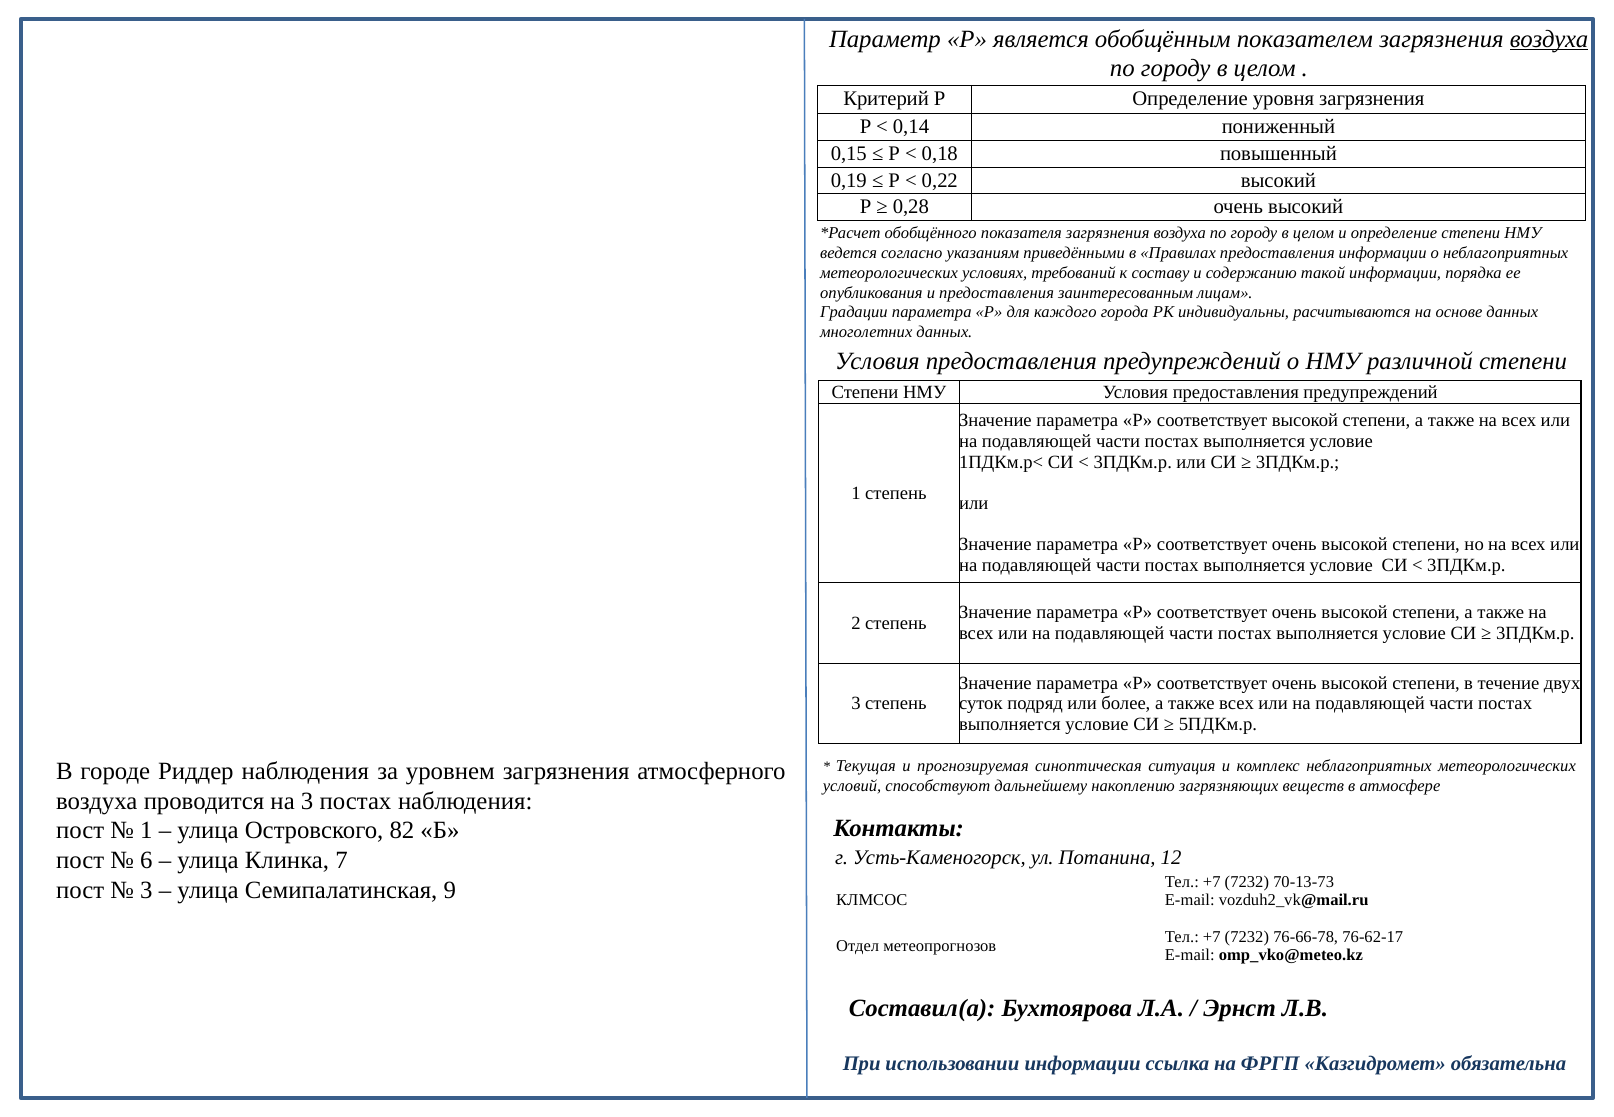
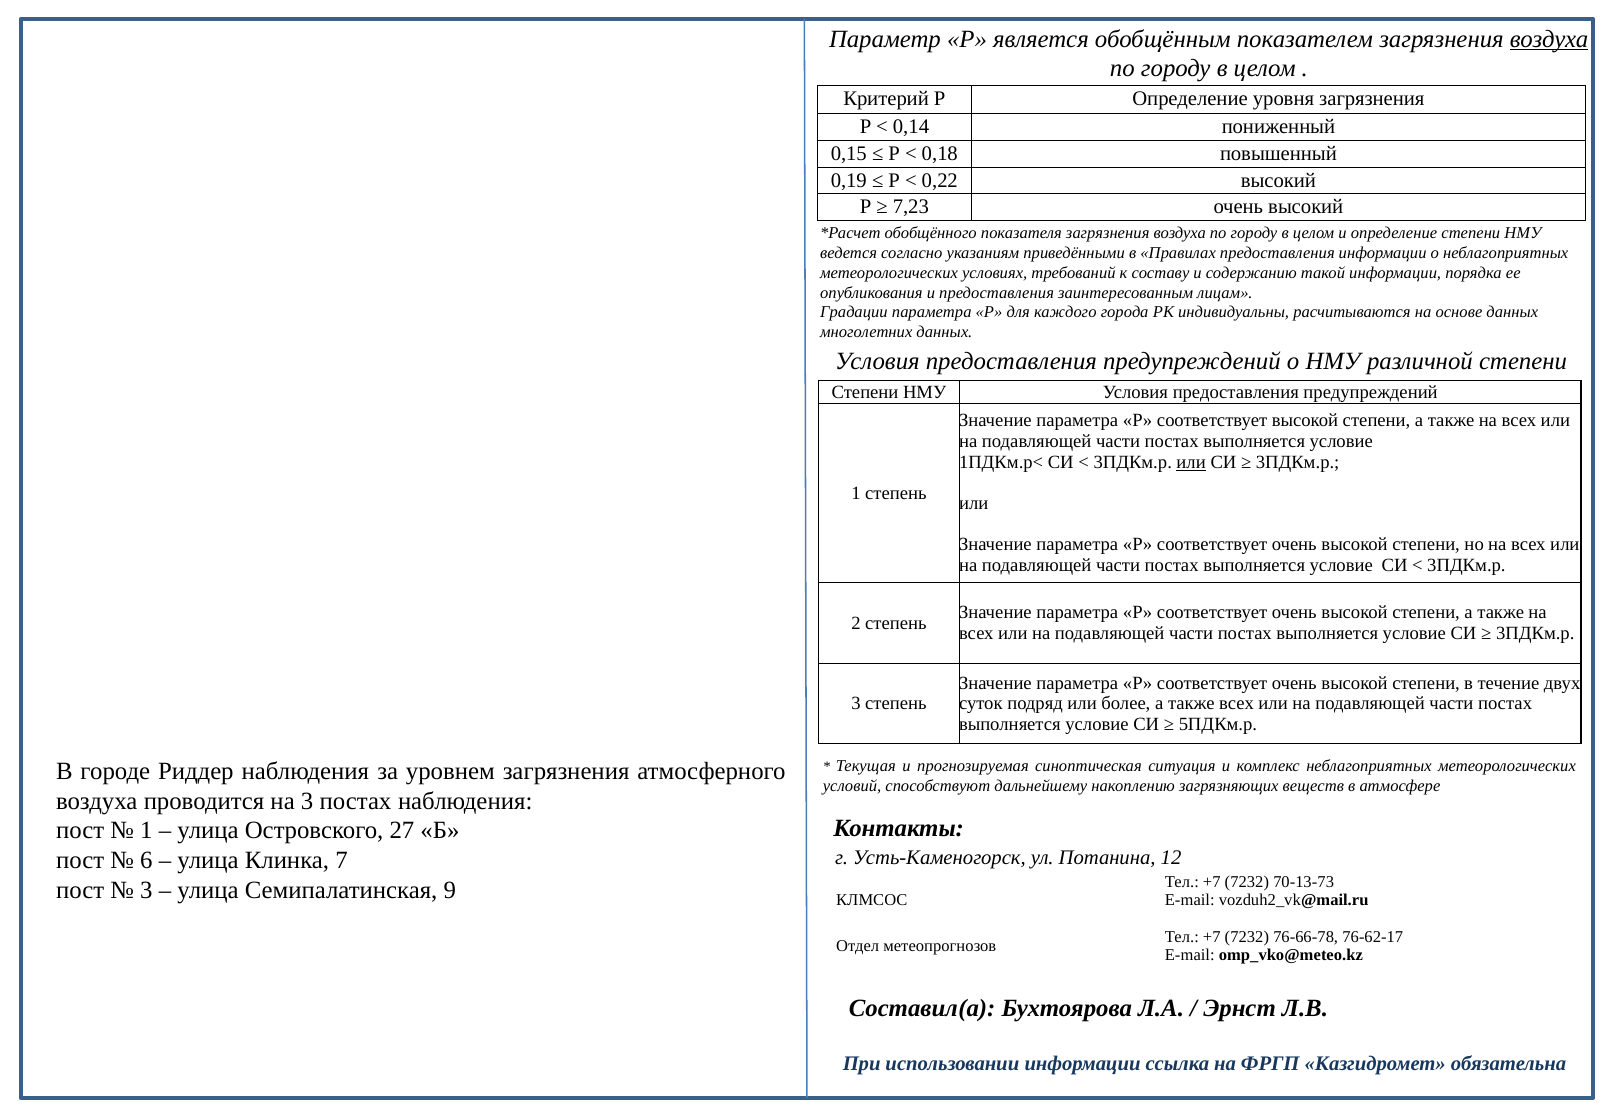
0,28: 0,28 -> 7,23
или at (1191, 462) underline: none -> present
82: 82 -> 27
